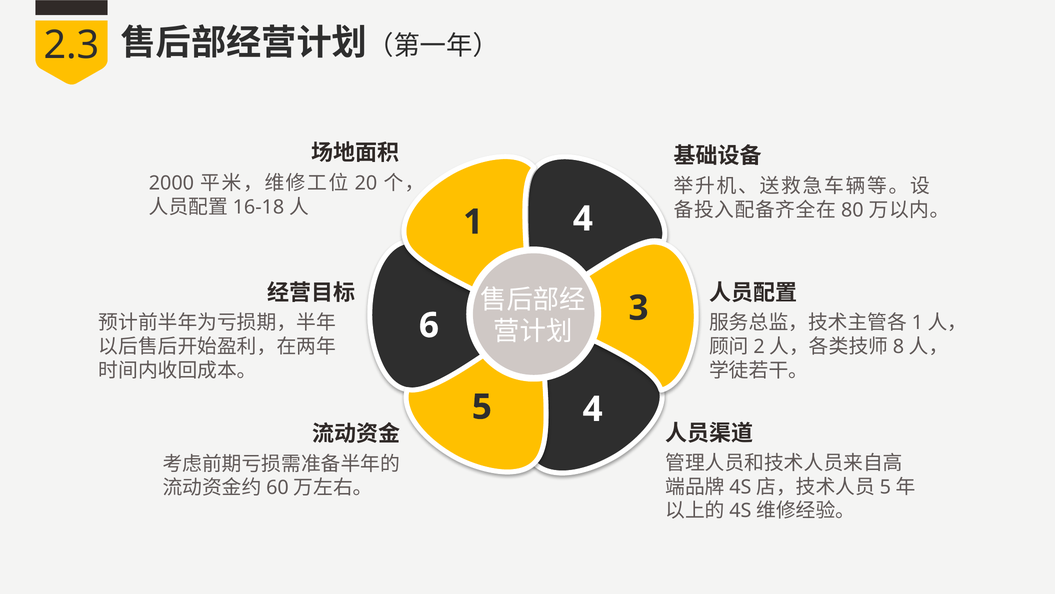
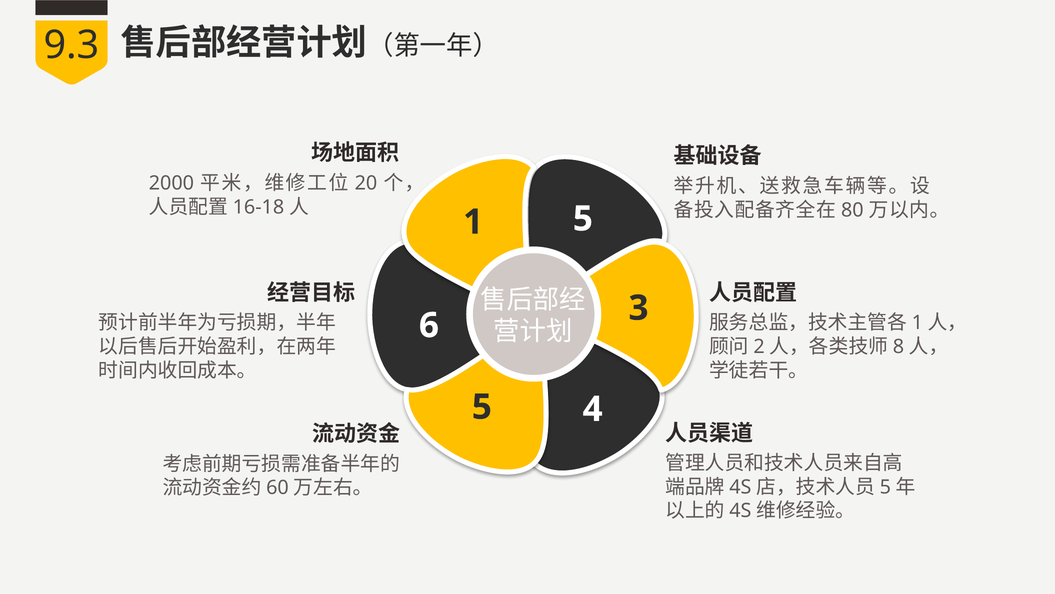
2.3: 2.3 -> 9.3
1 4: 4 -> 5
